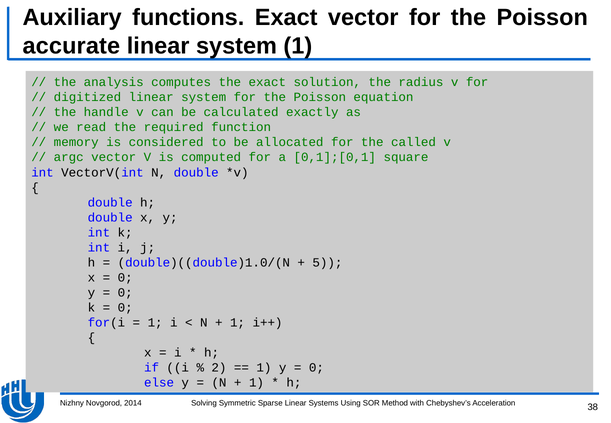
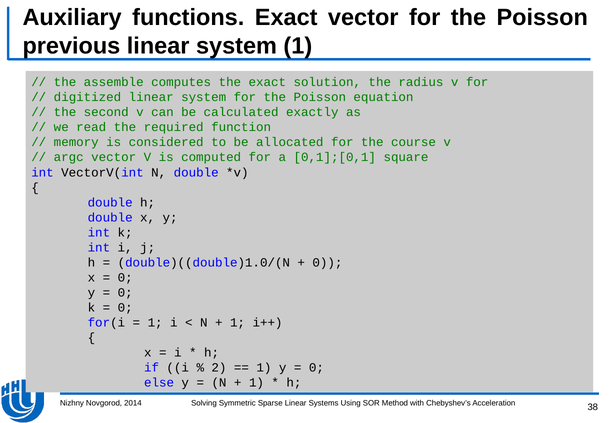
accurate: accurate -> previous
analysis: analysis -> assemble
handle: handle -> second
called: called -> course
5 at (327, 263): 5 -> 0
